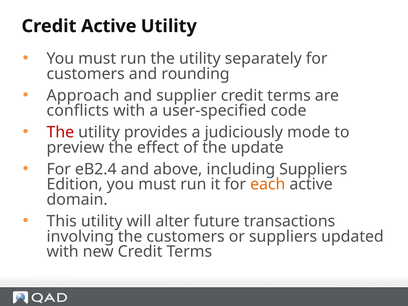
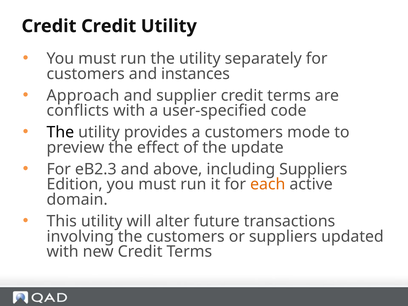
Credit Active: Active -> Credit
rounding: rounding -> instances
The at (60, 132) colour: red -> black
a judiciously: judiciously -> customers
eB2.4: eB2.4 -> eB2.3
